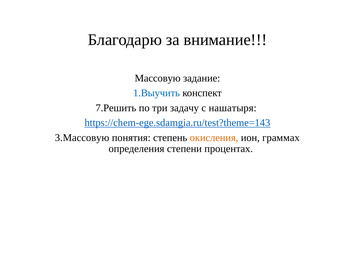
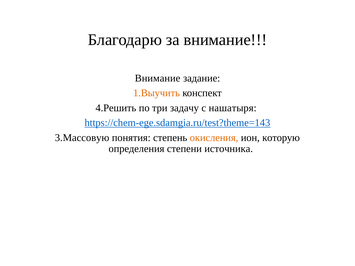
Массовую at (158, 78): Массовую -> Внимание
1.Выучить colour: blue -> orange
7.Решить: 7.Решить -> 4.Решить
граммах: граммах -> которую
процентах: процентах -> источника
